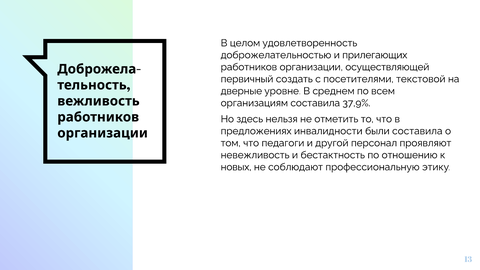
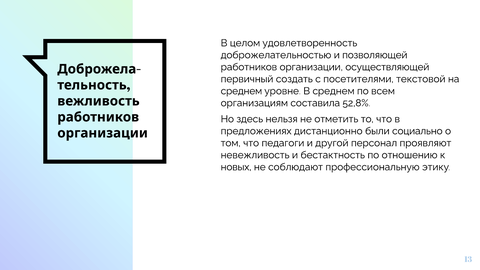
прилегающих: прилегающих -> позволяющей
дверные at (241, 91): дверные -> среднем
37,9%: 37,9% -> 52,8%
инвалидности: инвалидности -> дистанционно
были составила: составила -> социально
